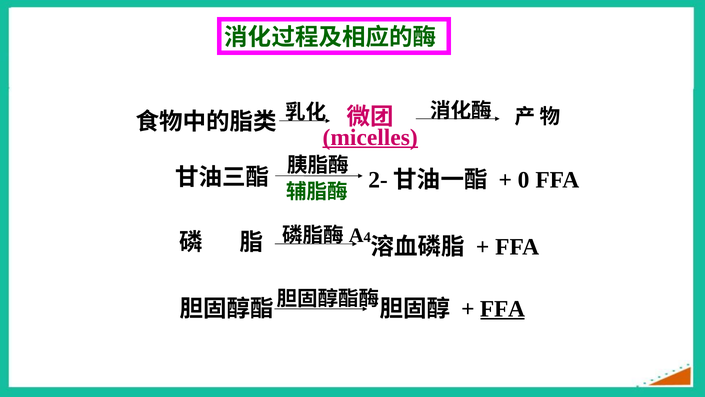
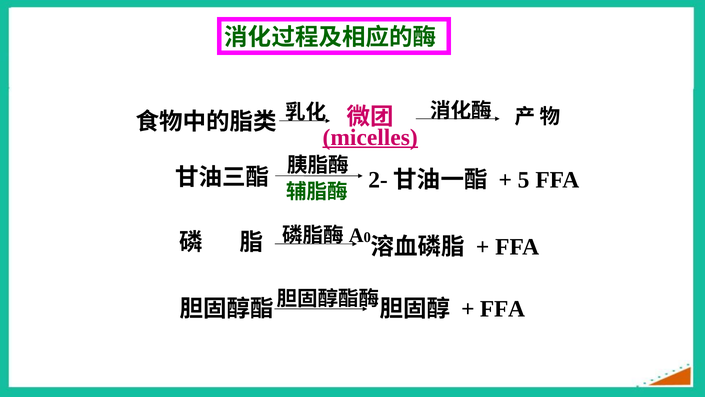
0: 0 -> 5
4: 4 -> 0
FFA at (502, 308) underline: present -> none
